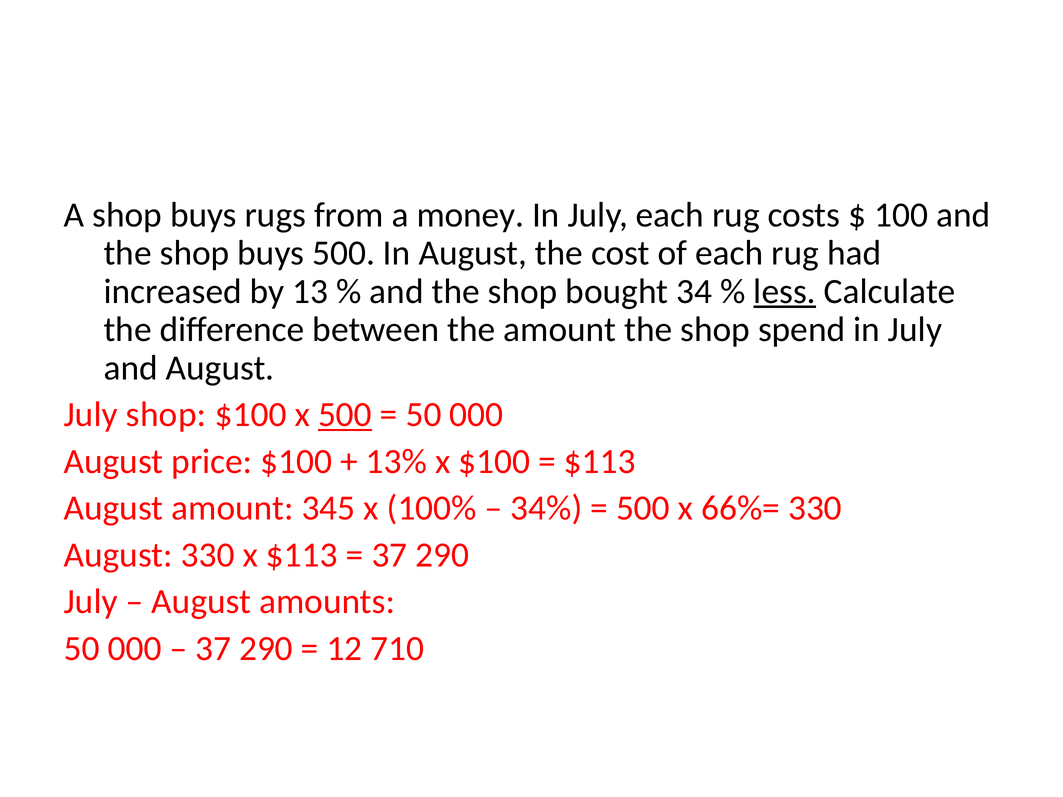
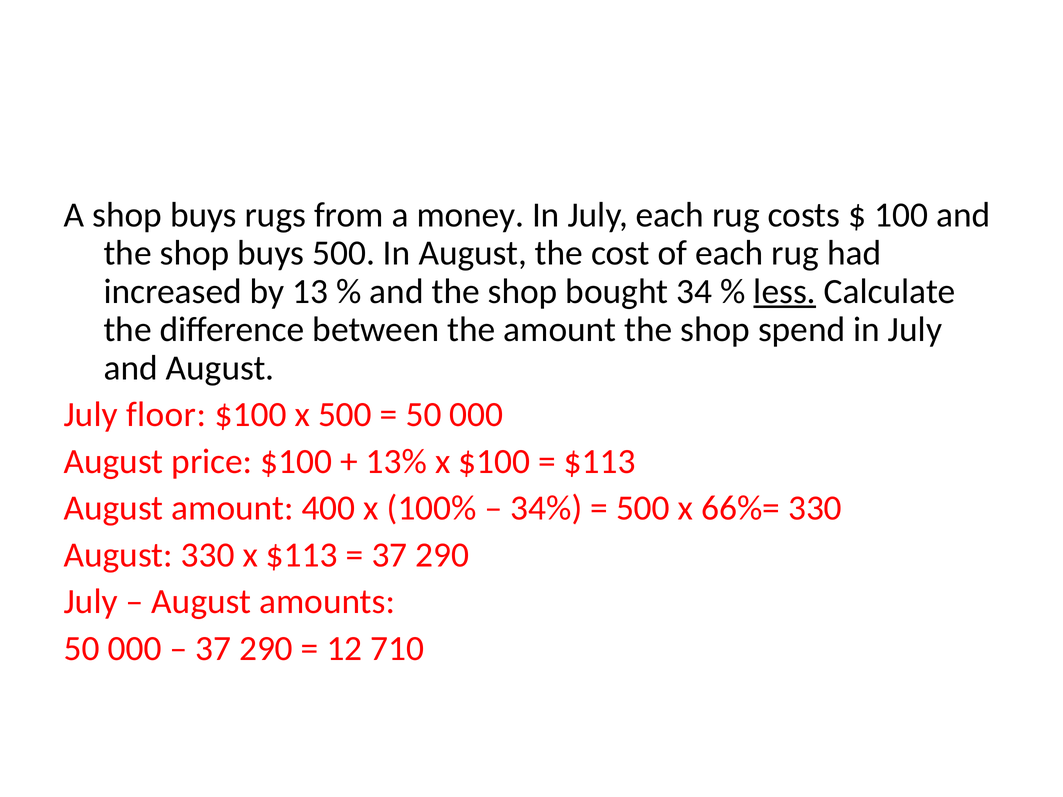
July shop: shop -> floor
500 at (345, 415) underline: present -> none
345: 345 -> 400
